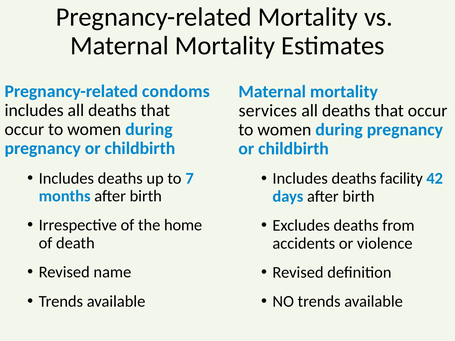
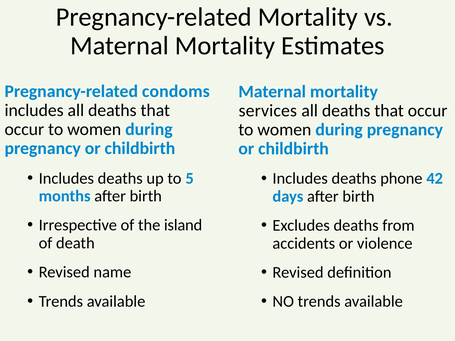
7: 7 -> 5
facility: facility -> phone
home: home -> island
